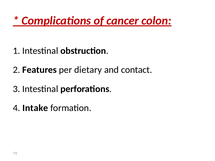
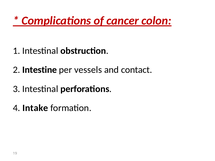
Features: Features -> Intestine
dietary: dietary -> vessels
